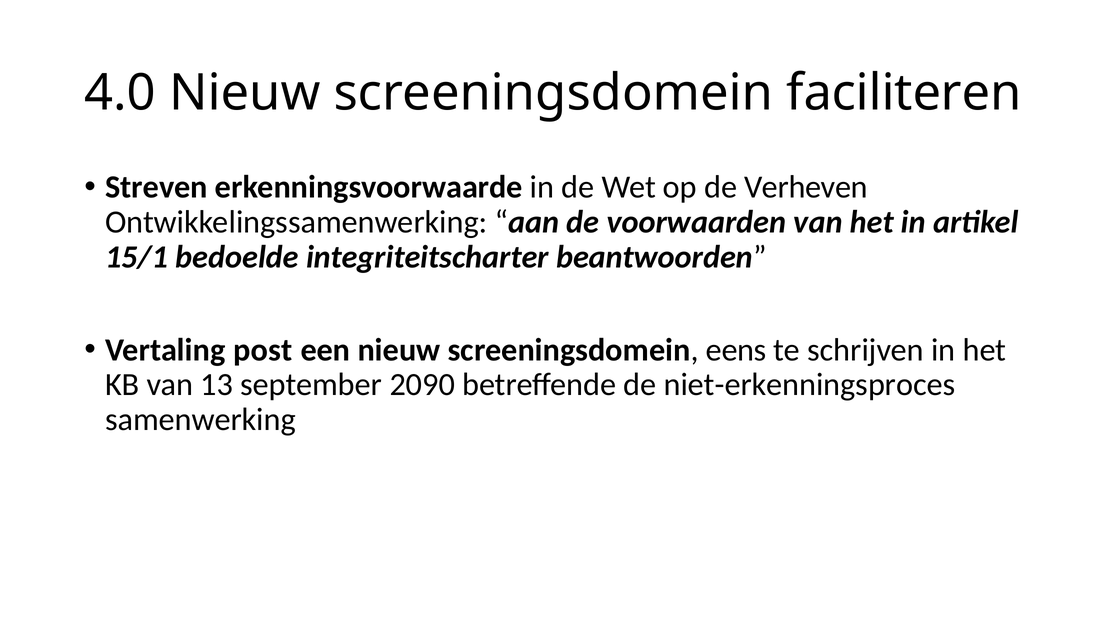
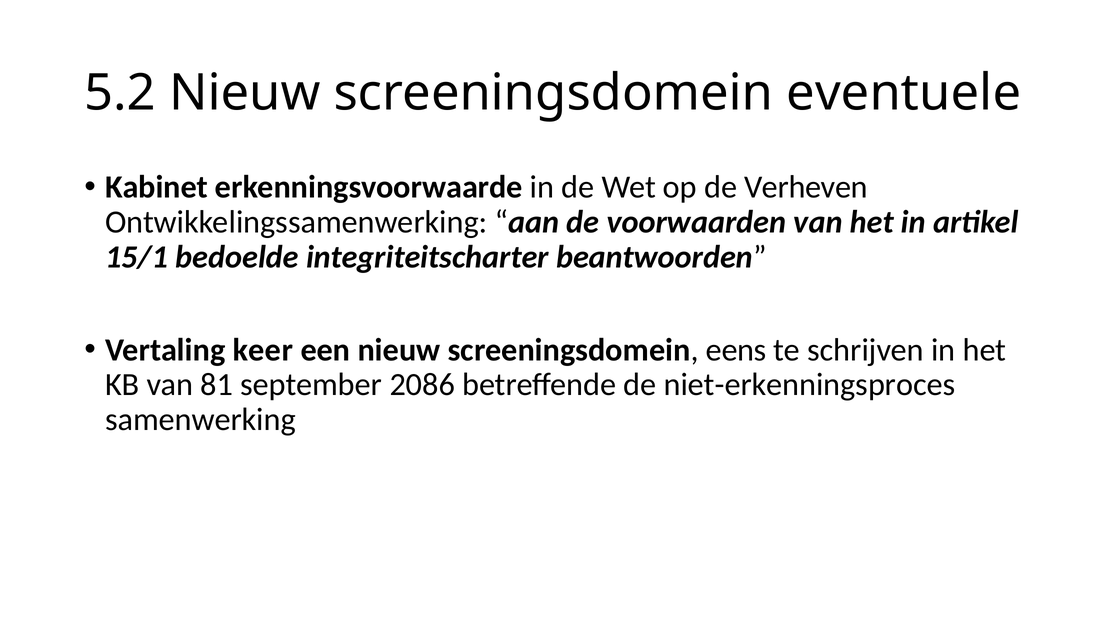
4.0: 4.0 -> 5.2
faciliteren: faciliteren -> eventuele
Streven: Streven -> Kabinet
post: post -> keer
13: 13 -> 81
2090: 2090 -> 2086
